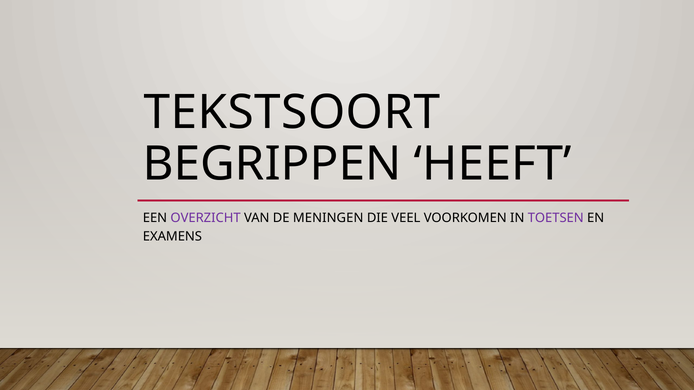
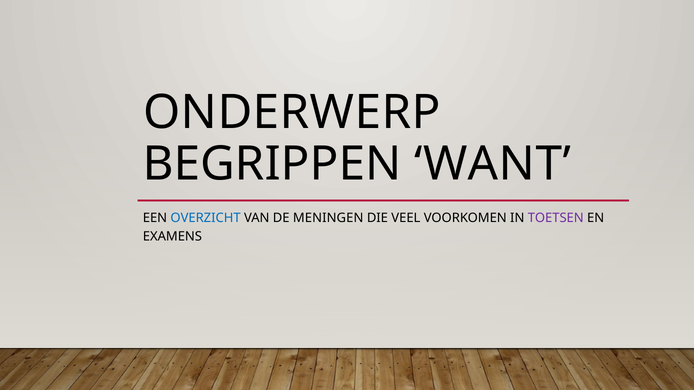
TEKSTSOORT: TEKSTSOORT -> ONDERWERP
HEEFT: HEEFT -> WANT
OVERZICHT colour: purple -> blue
